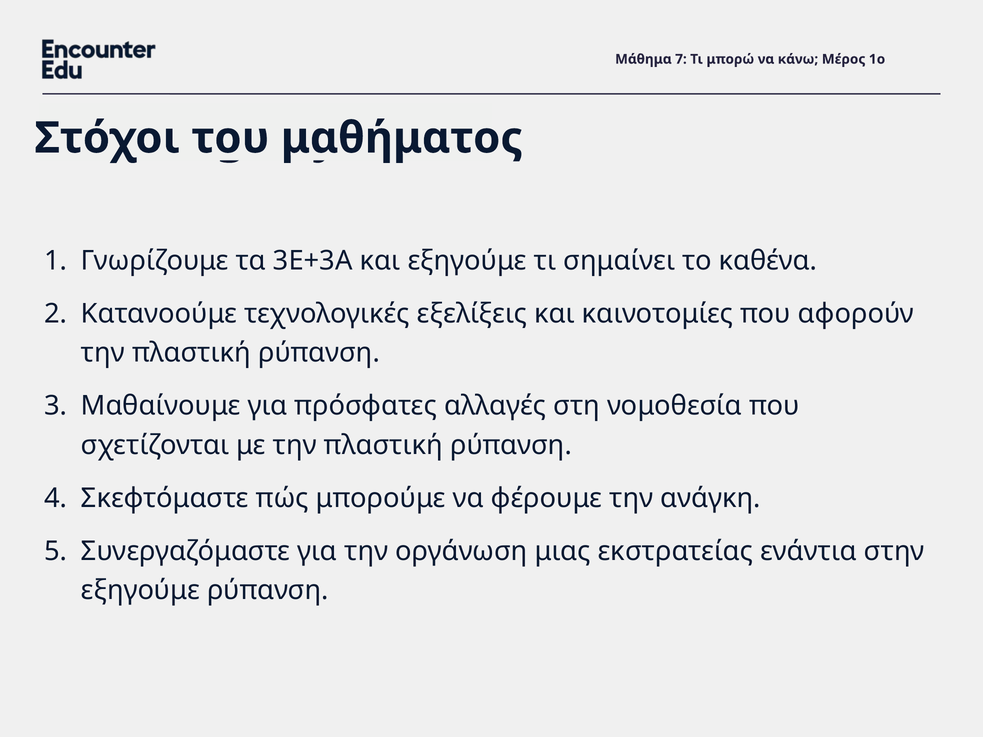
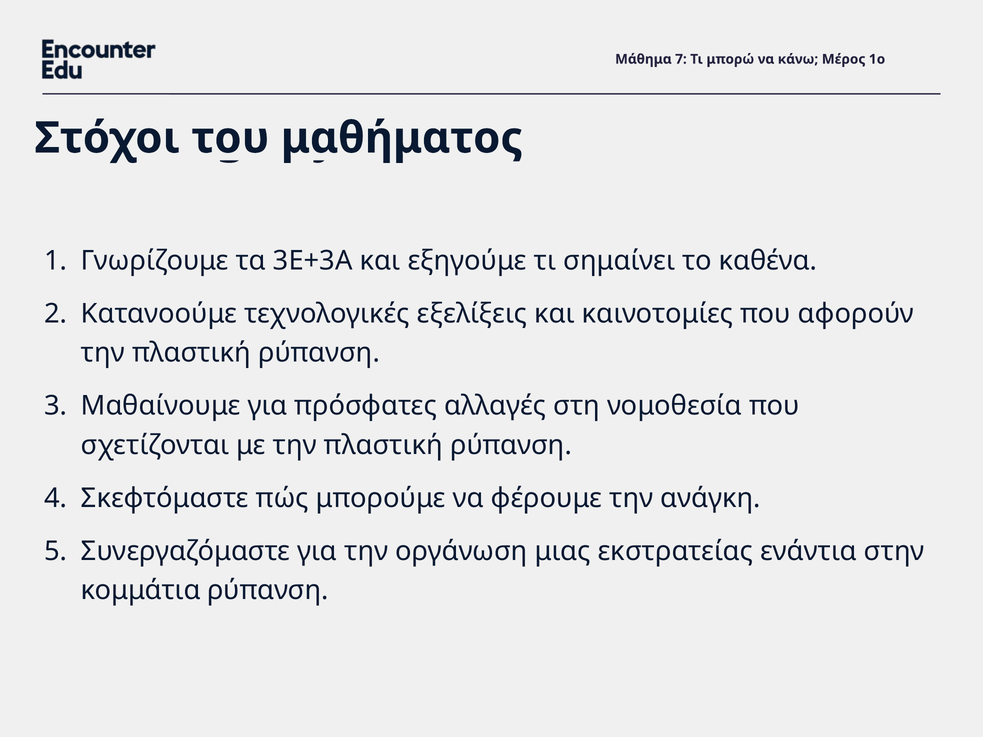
εξηγούμε at (141, 591): εξηγούμε -> κομμάτια
